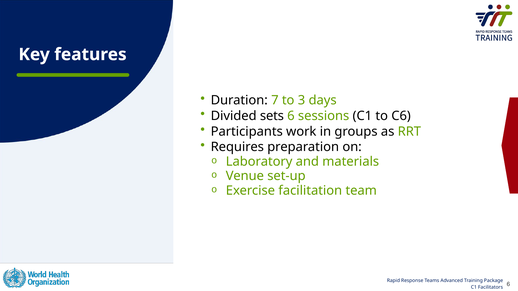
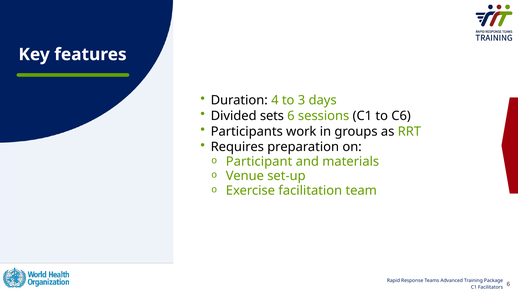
7: 7 -> 4
Laboratory: Laboratory -> Participant
